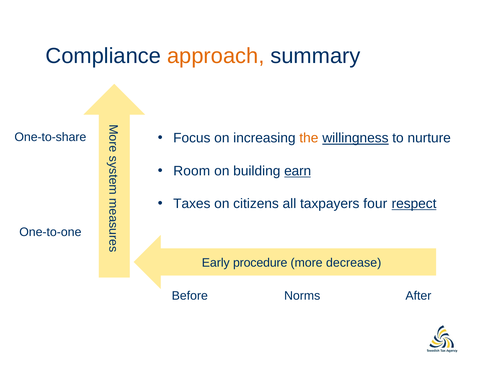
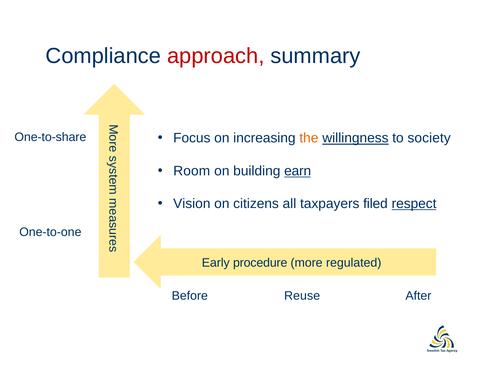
approach colour: orange -> red
nurture: nurture -> society
Taxes: Taxes -> Vision
four: four -> filed
decrease: decrease -> regulated
Norms: Norms -> Reuse
